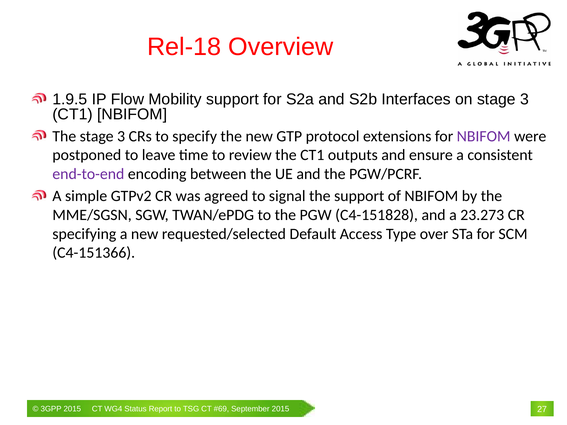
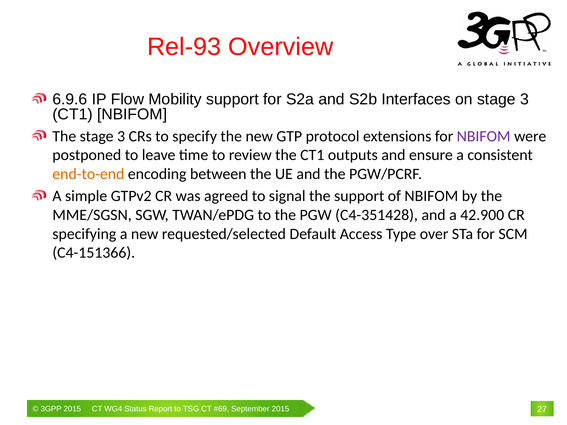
Rel-18: Rel-18 -> Rel-93
1.9.5: 1.9.5 -> 6.9.6
end-to-end colour: purple -> orange
C4-151828: C4-151828 -> C4-351428
23.273: 23.273 -> 42.900
